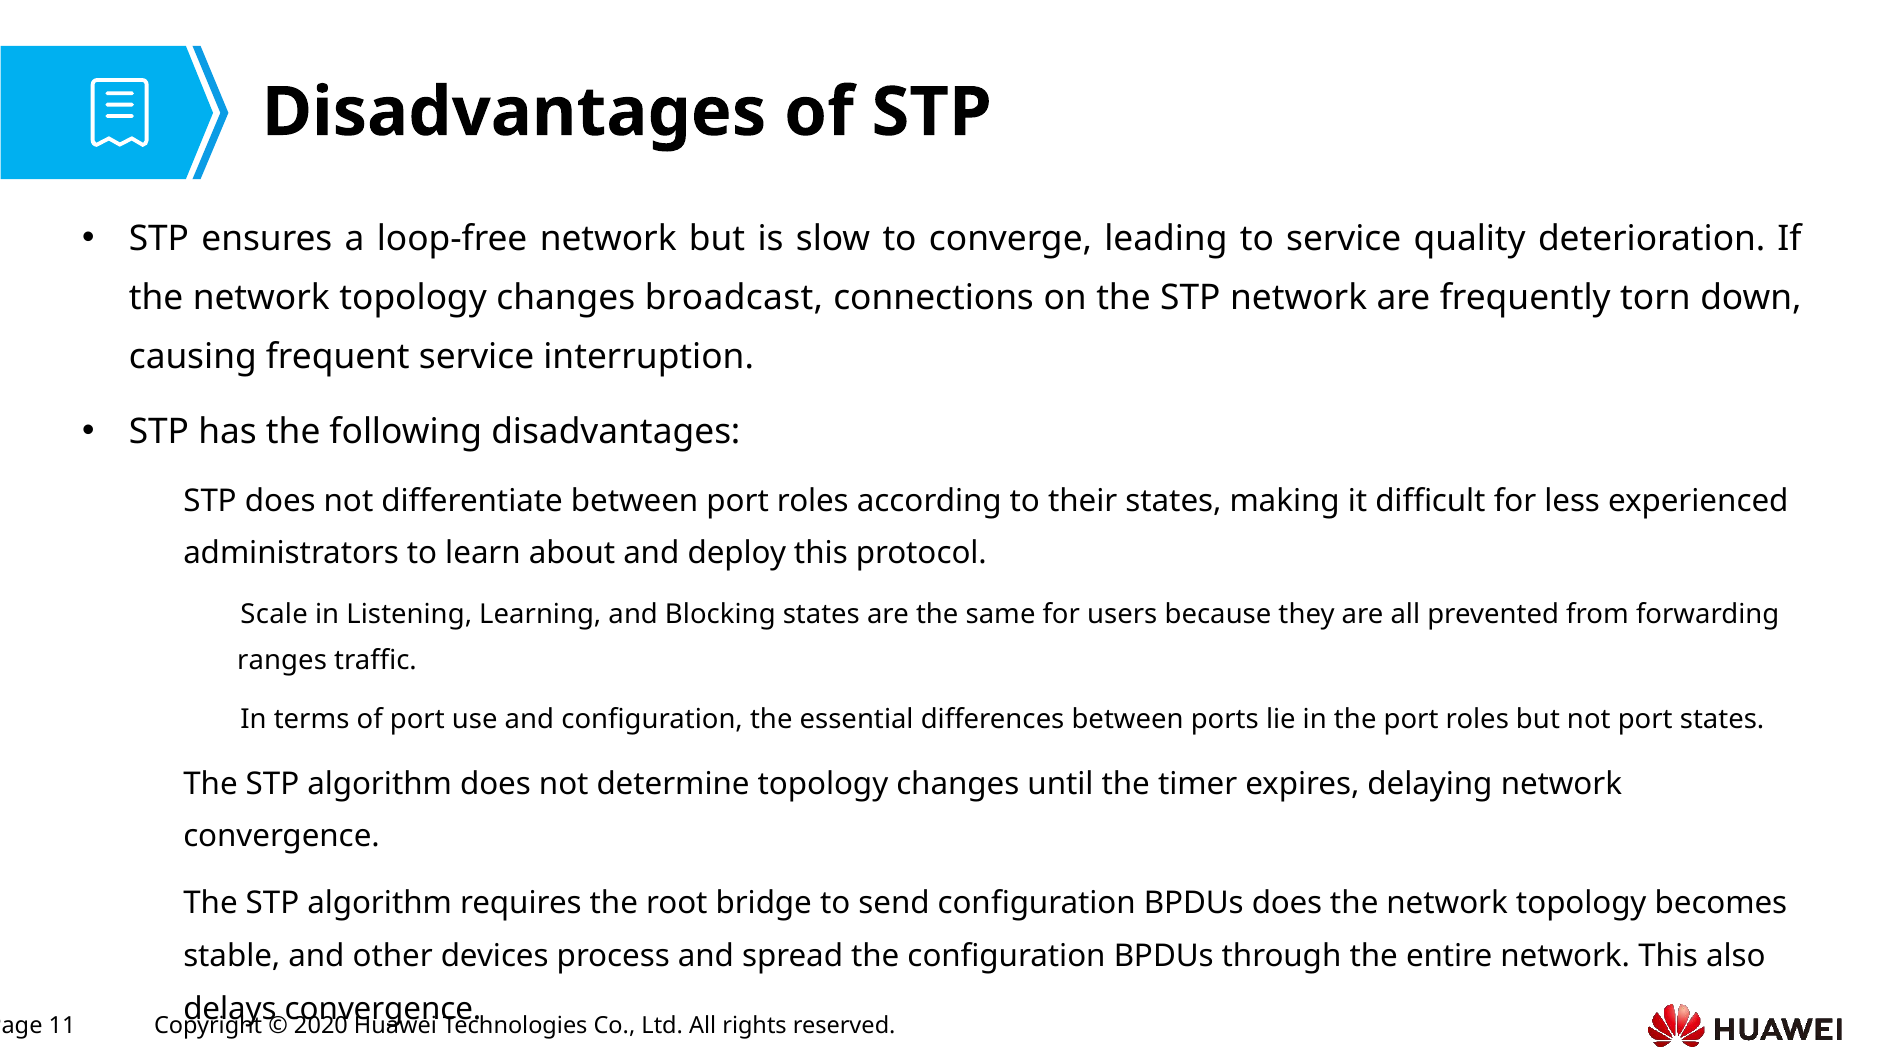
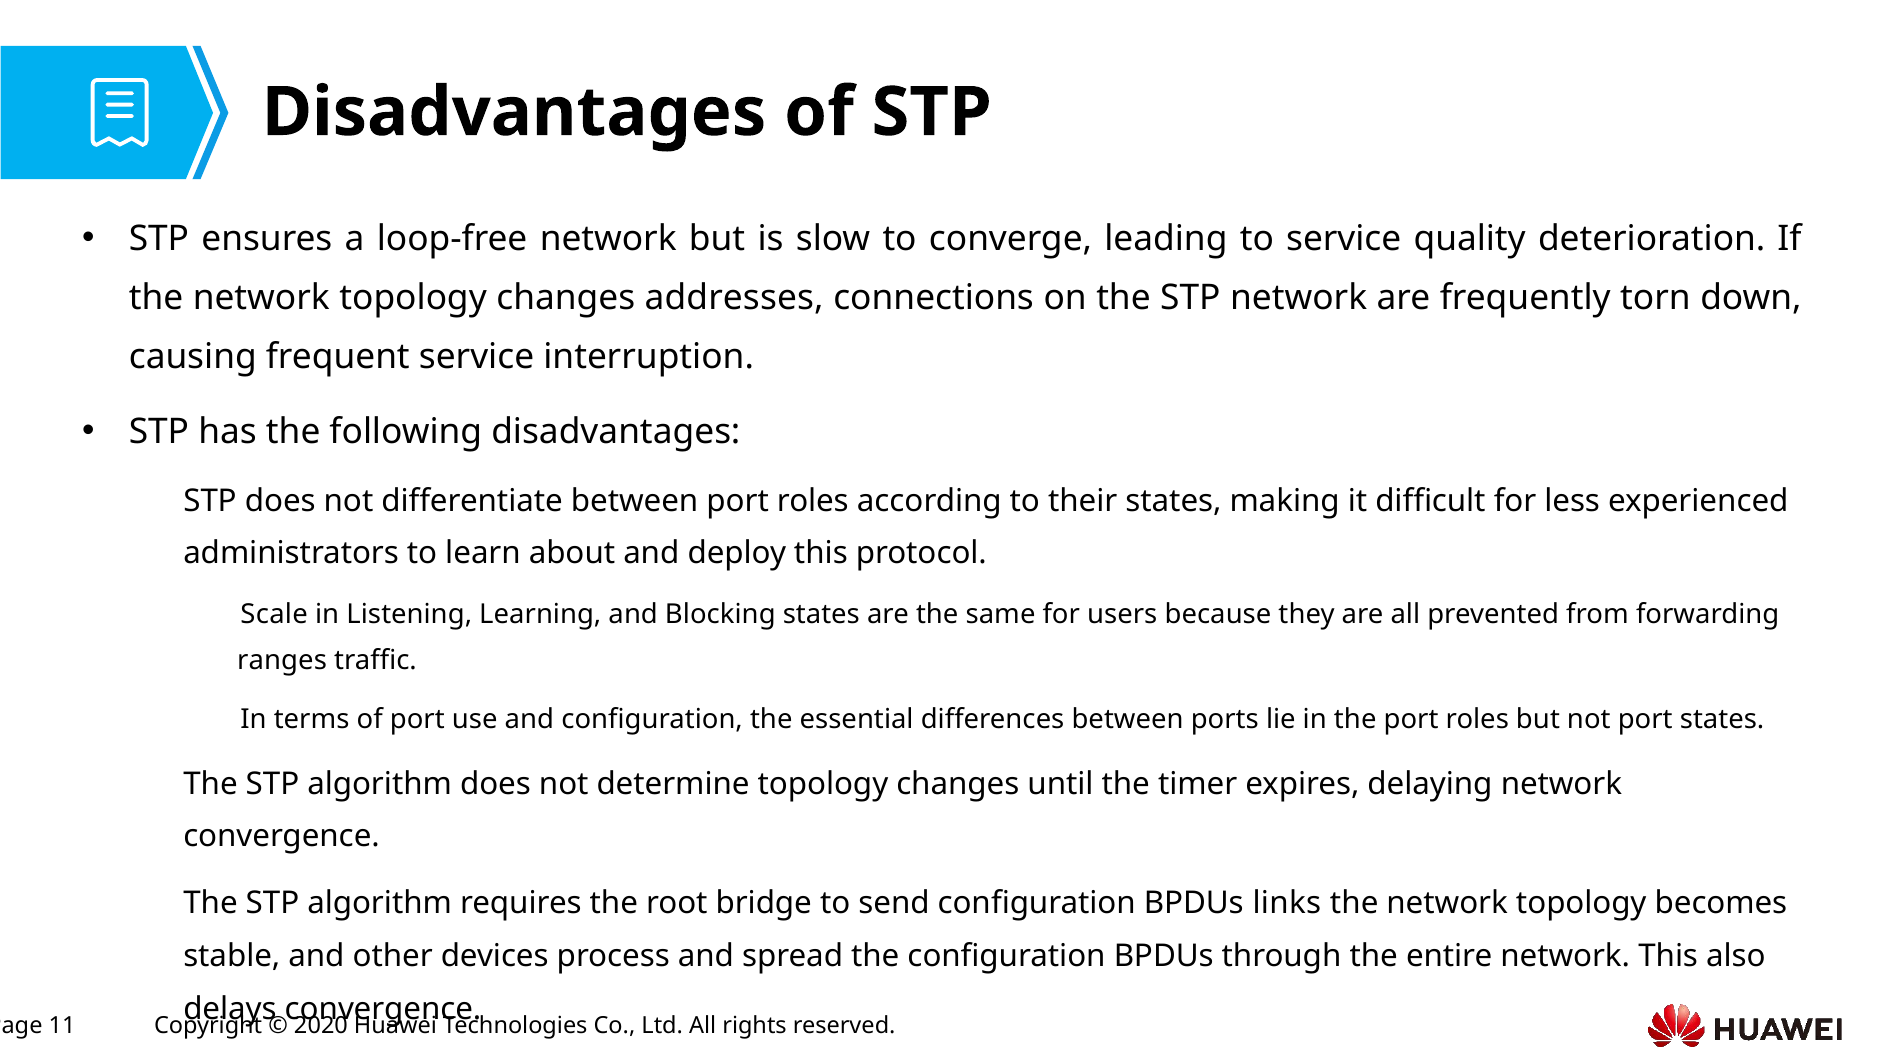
broadcast: broadcast -> addresses
BPDUs does: does -> links
